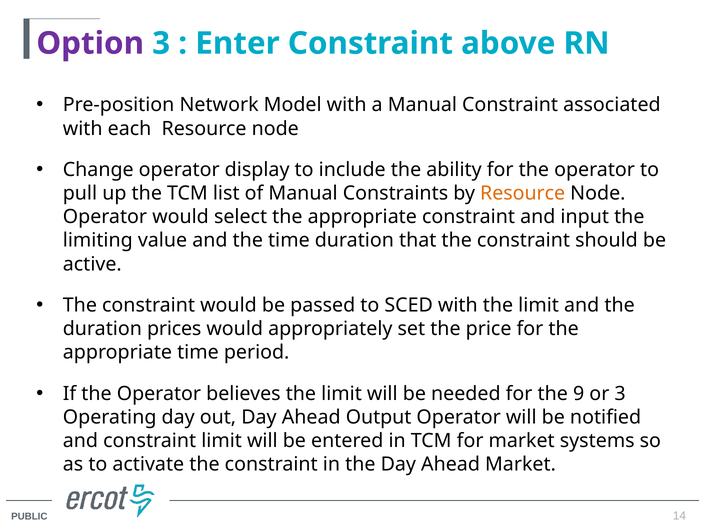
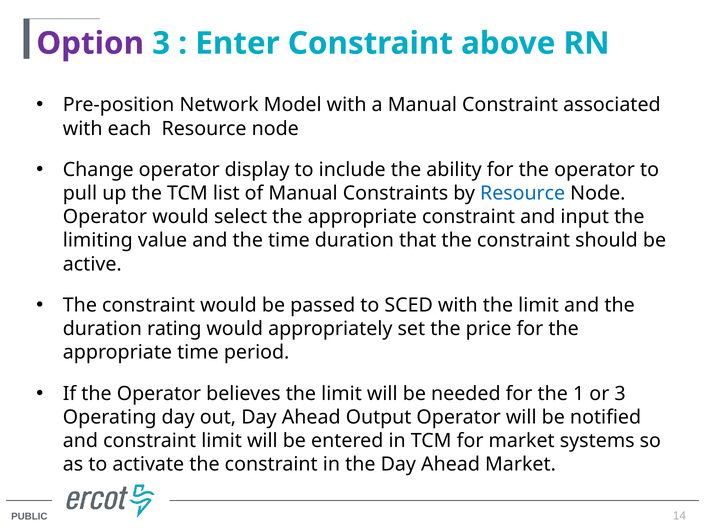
Resource at (523, 193) colour: orange -> blue
prices: prices -> rating
9: 9 -> 1
